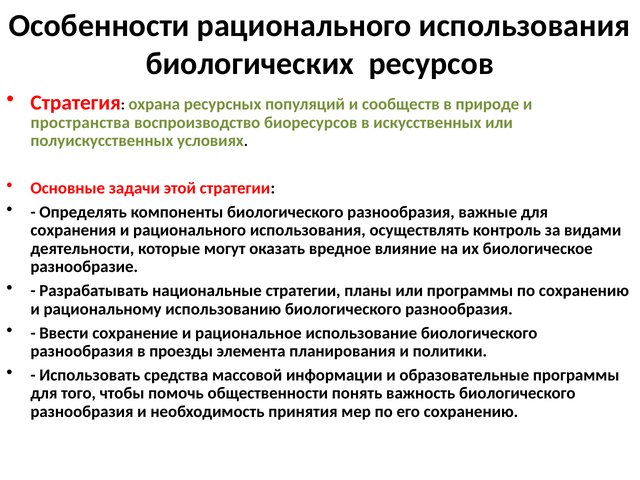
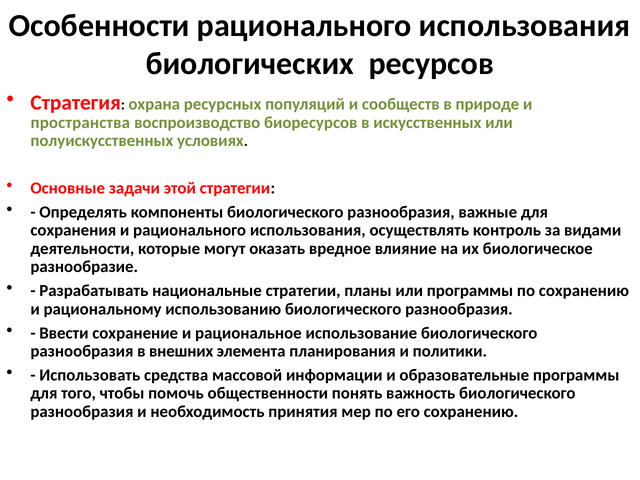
проезды: проезды -> внешних
